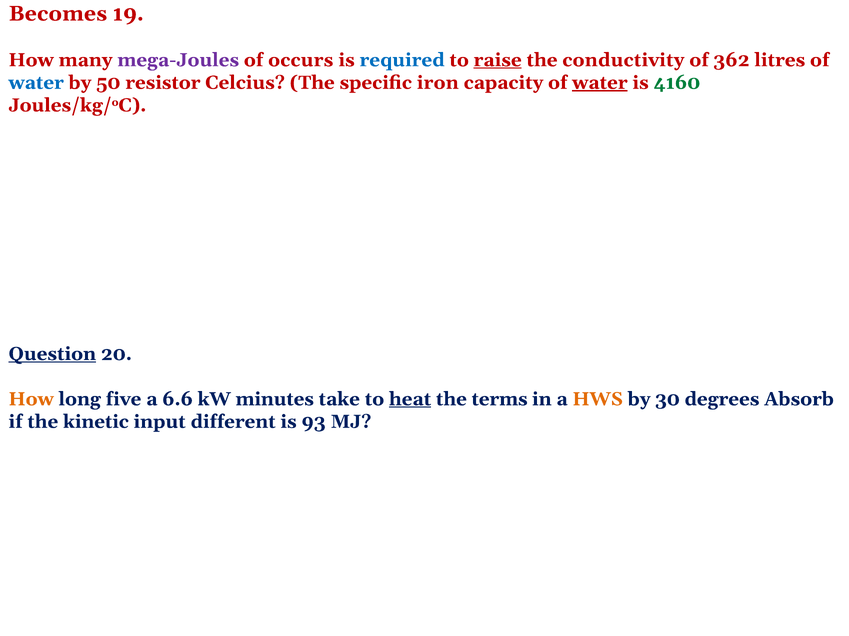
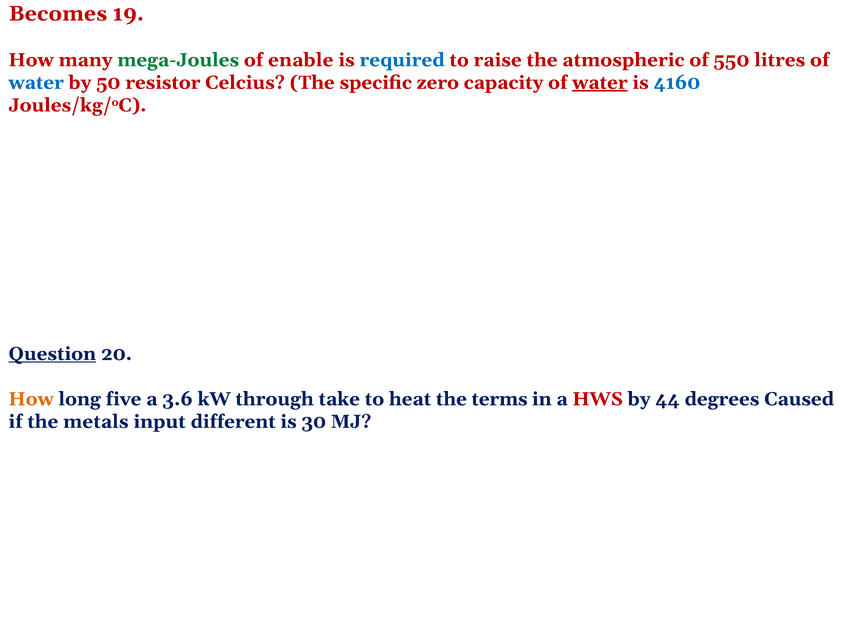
mega-Joules colour: purple -> green
occurs: occurs -> enable
raise underline: present -> none
conductivity: conductivity -> atmospheric
362: 362 -> 550
iron: iron -> zero
4160 colour: green -> blue
6.6: 6.6 -> 3.6
minutes: minutes -> through
heat underline: present -> none
HWS colour: orange -> red
30: 30 -> 44
Absorb: Absorb -> Caused
kinetic: kinetic -> metals
93: 93 -> 30
